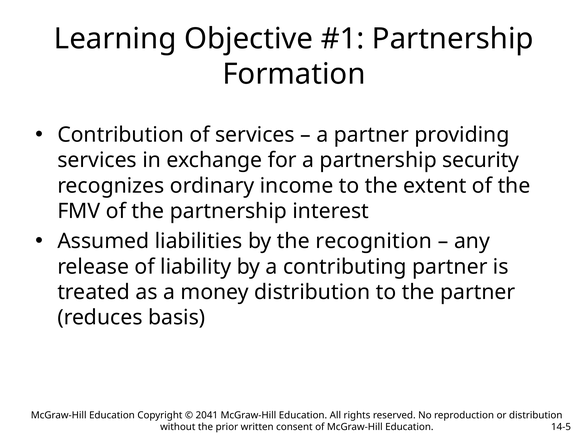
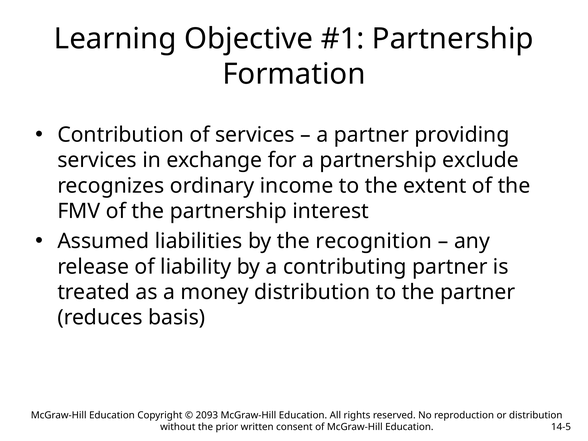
security: security -> exclude
2041: 2041 -> 2093
